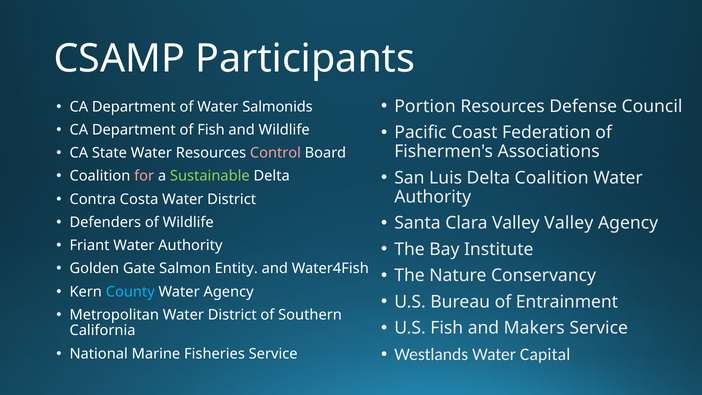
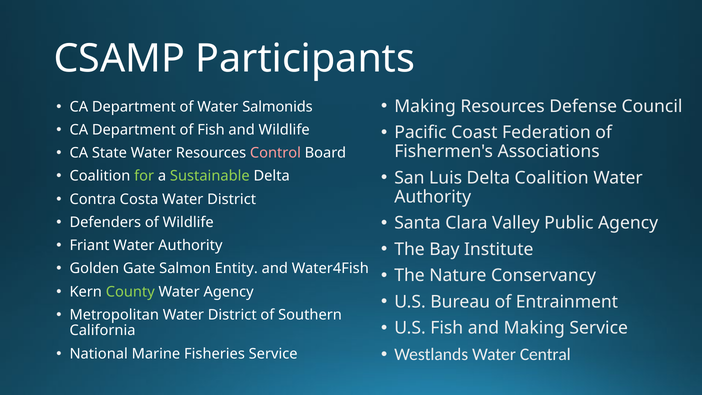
Portion at (425, 106): Portion -> Making
for colour: pink -> light green
Valley Valley: Valley -> Public
County colour: light blue -> light green
and Makers: Makers -> Making
Capital: Capital -> Central
